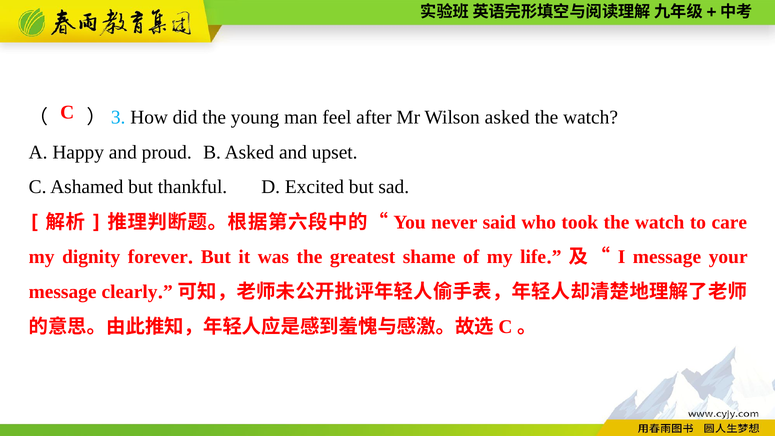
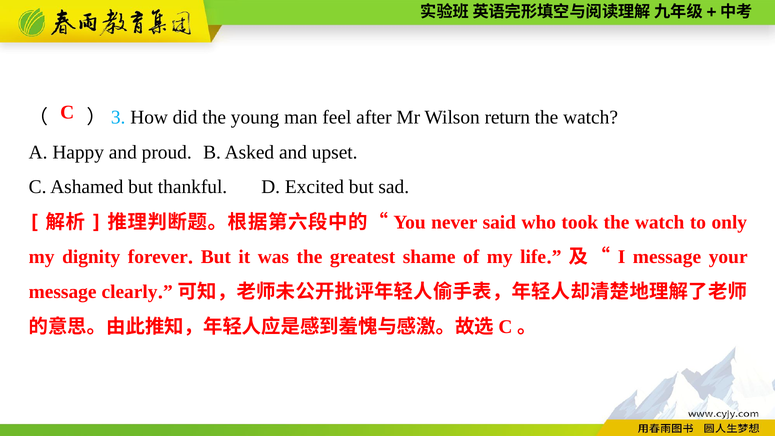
Wilson asked: asked -> return
care: care -> only
